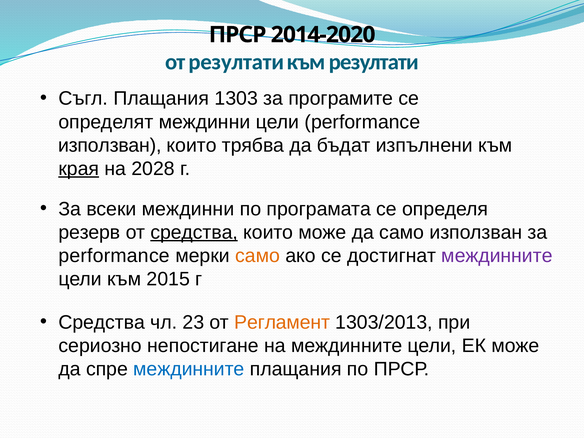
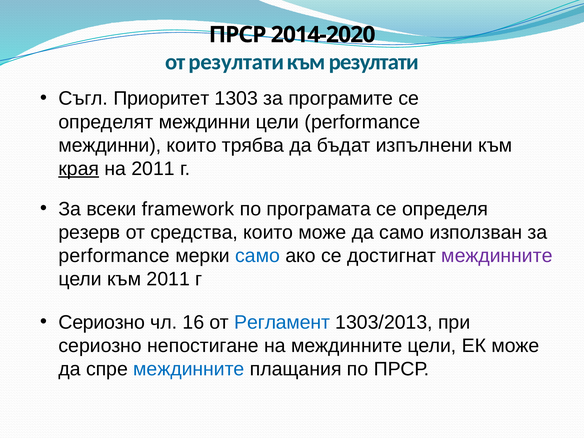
Съгл Плащания: Плащания -> Приоритет
използван at (110, 145): използван -> междинни
на 2028: 2028 -> 2011
всеки междинни: междинни -> framework
средства at (194, 232) underline: present -> none
само at (258, 256) colour: orange -> blue
към 2015: 2015 -> 2011
Средства at (102, 322): Средства -> Сериозно
23: 23 -> 16
Регламент colour: orange -> blue
